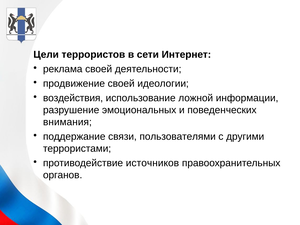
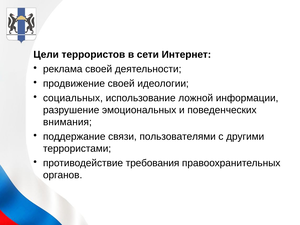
воздействия: воздействия -> социальных
источников: источников -> требования
